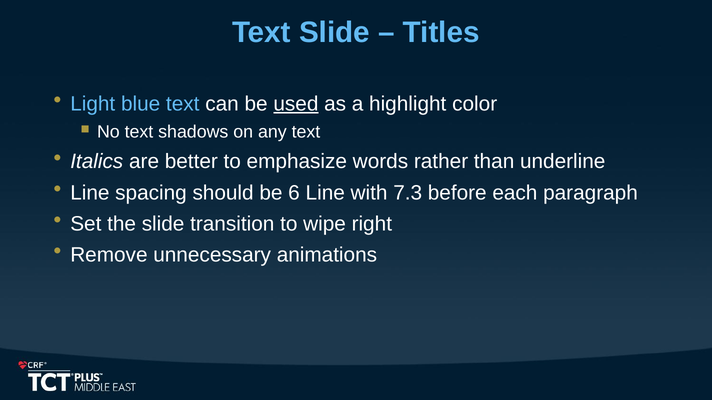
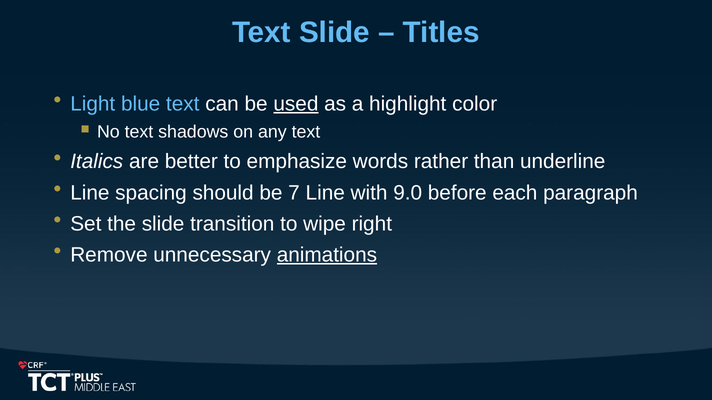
6: 6 -> 7
7.3: 7.3 -> 9.0
animations underline: none -> present
